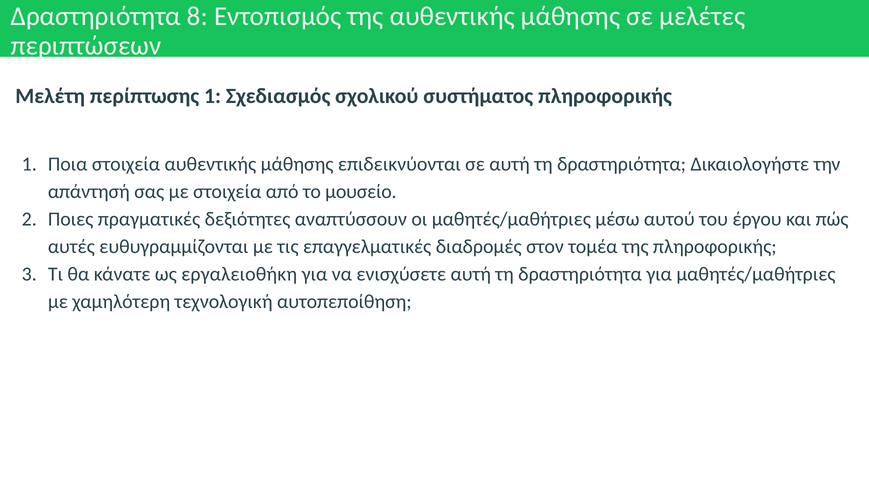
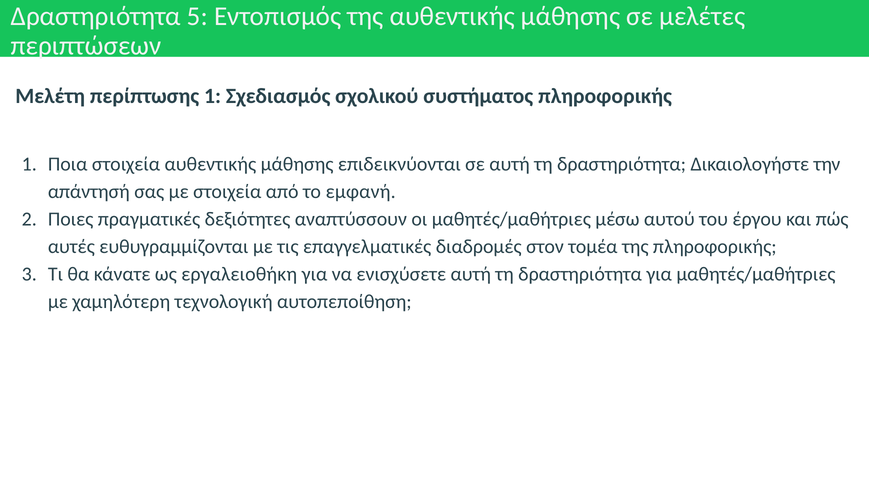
8: 8 -> 5
μουσείο: μουσείο -> εμφανή
